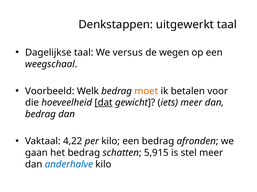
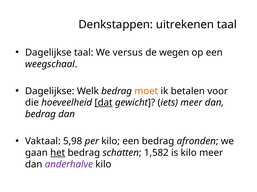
uitgewerkt: uitgewerkt -> uitrekenen
Voorbeeld at (50, 91): Voorbeeld -> Dagelijkse
4,22: 4,22 -> 5,98
het underline: none -> present
5,915: 5,915 -> 1,582
is stel: stel -> kilo
anderhalve colour: blue -> purple
